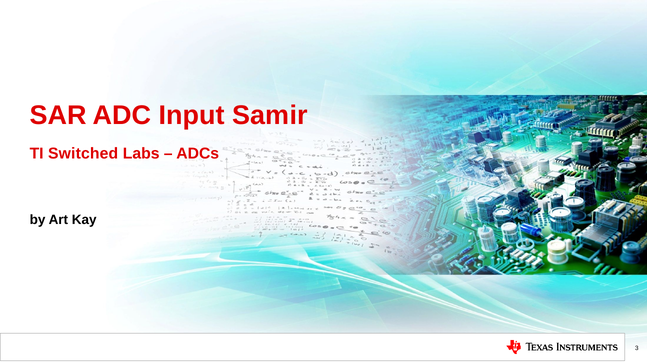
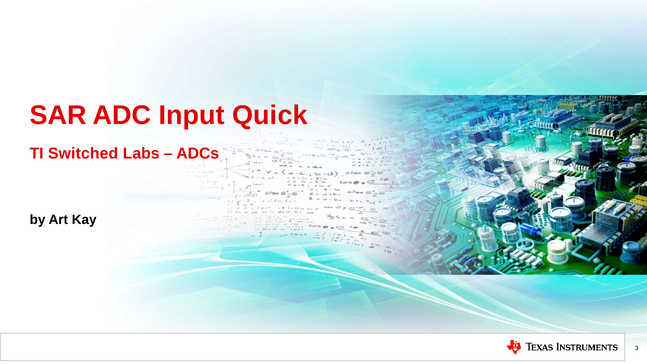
Samir: Samir -> Quick
